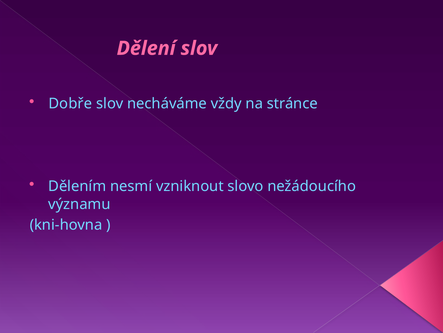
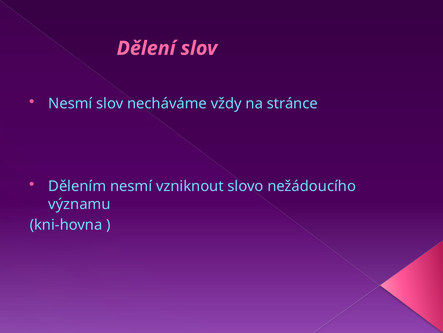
Dobře at (70, 103): Dobře -> Nesmí
